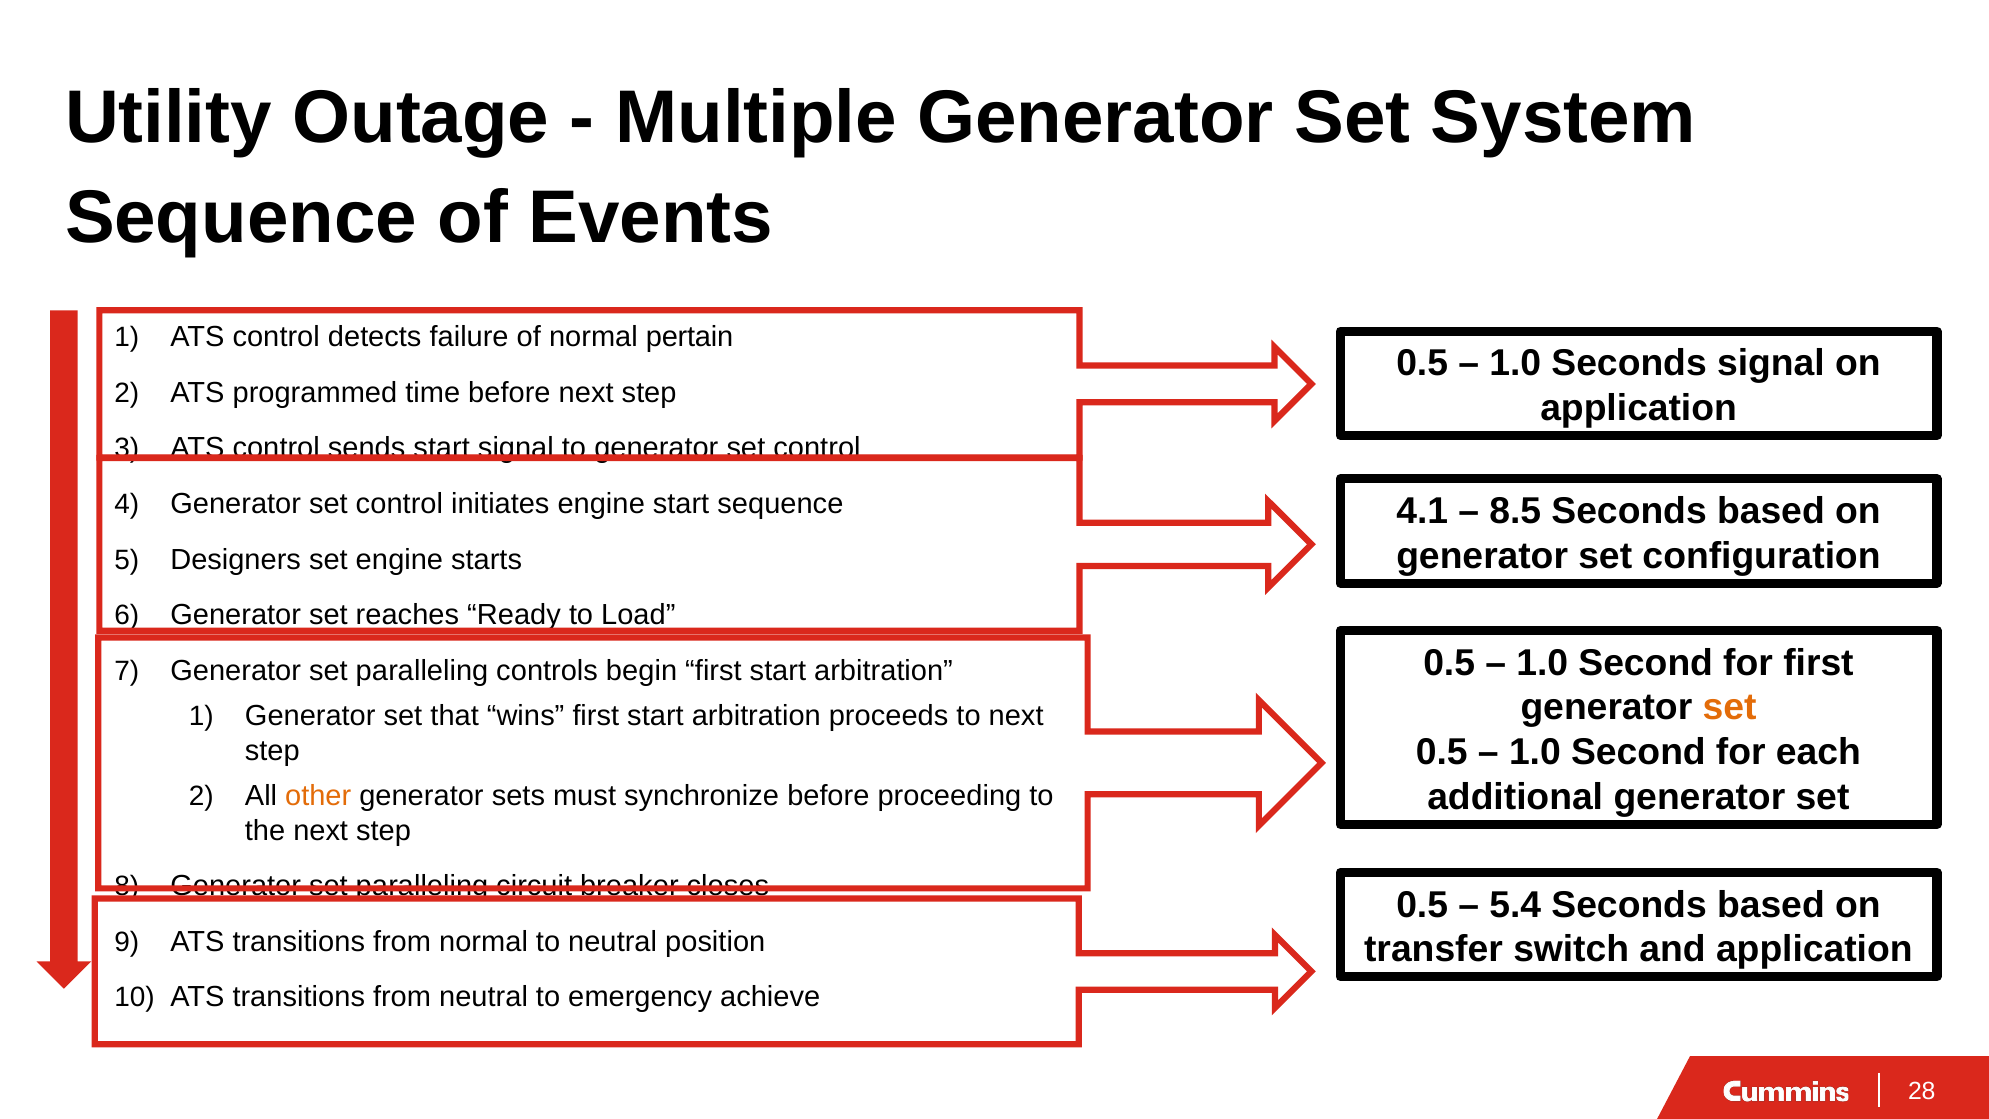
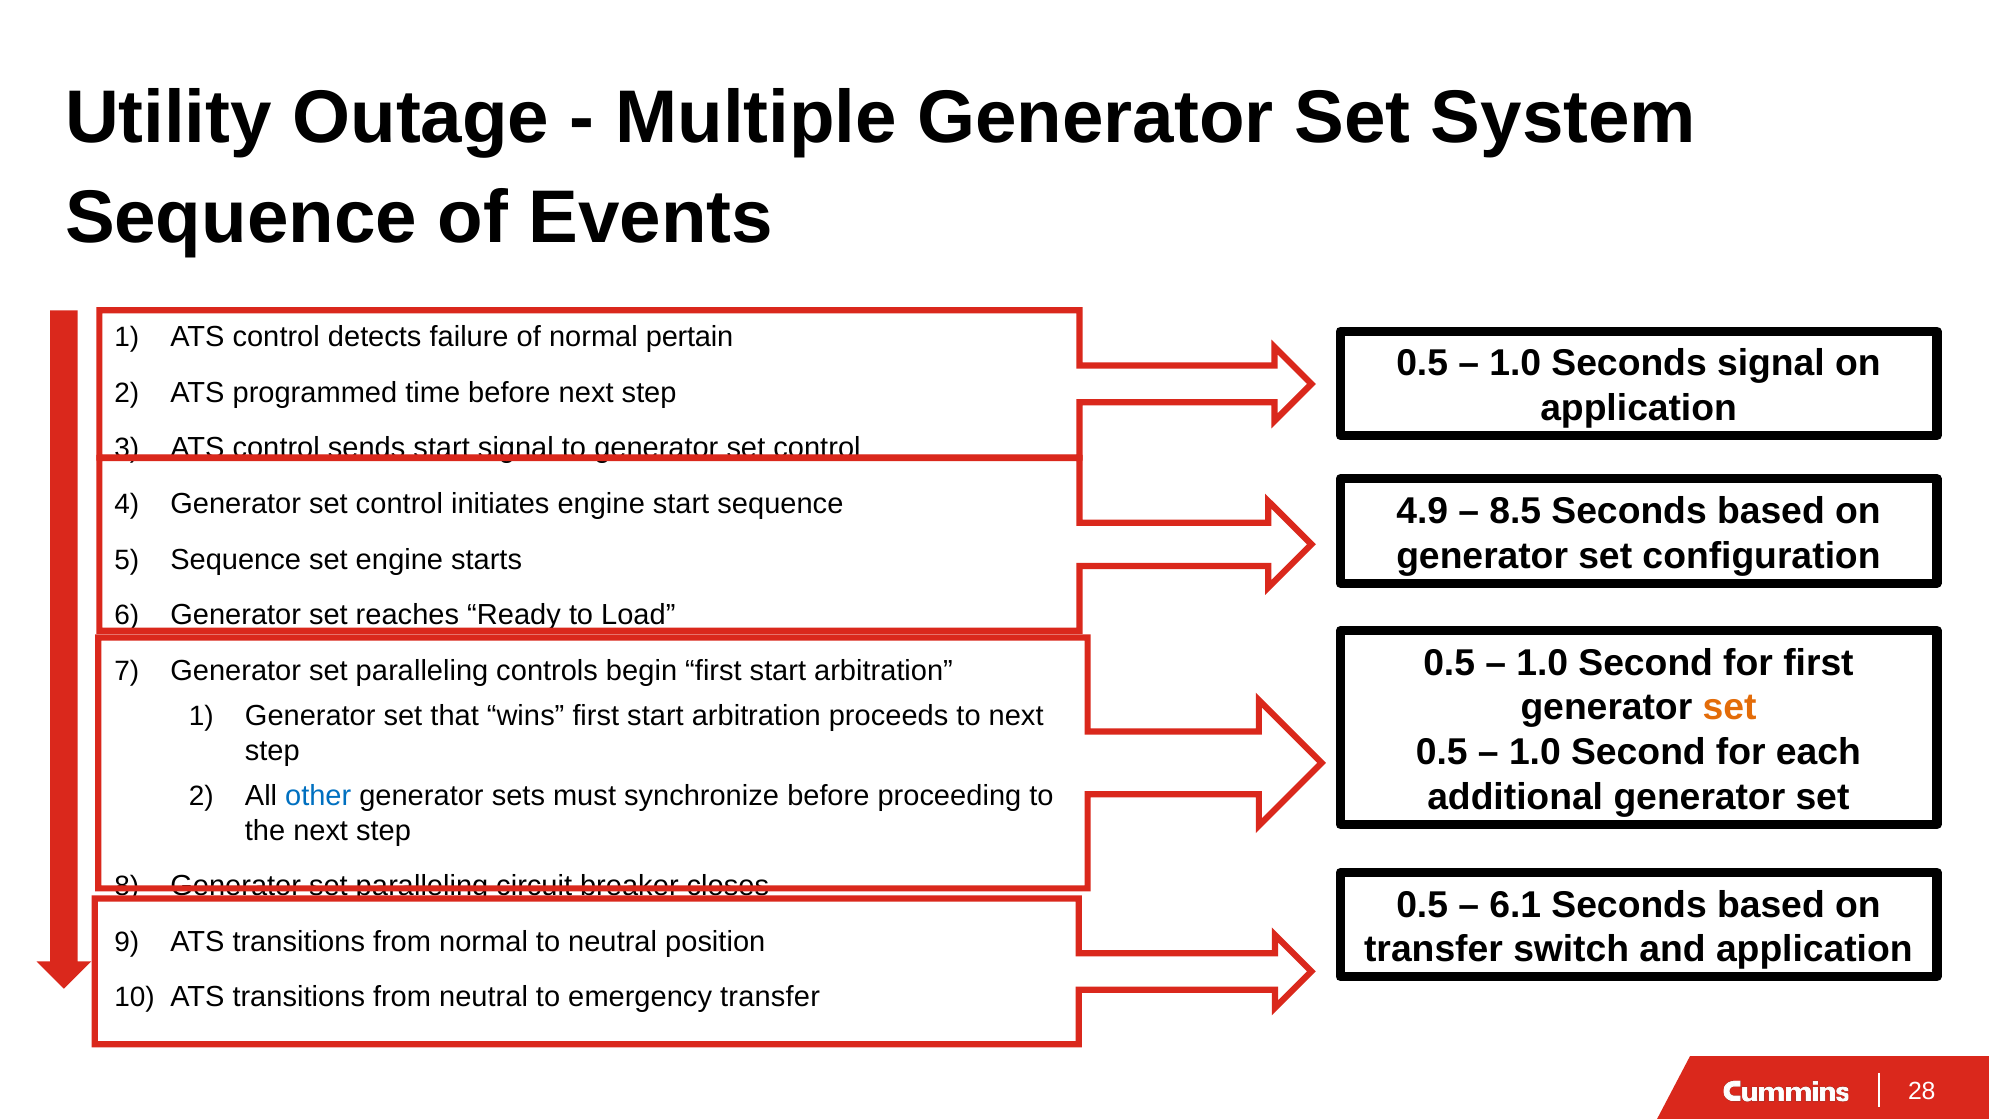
4.1: 4.1 -> 4.9
Designers at (236, 559): Designers -> Sequence
other colour: orange -> blue
5.4: 5.4 -> 6.1
emergency achieve: achieve -> transfer
